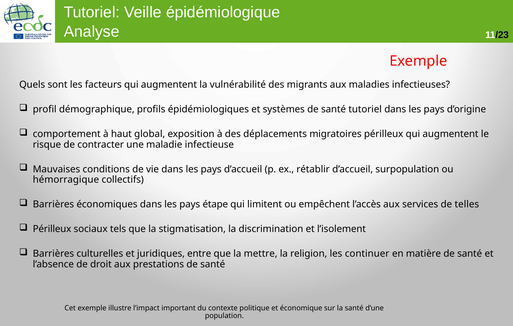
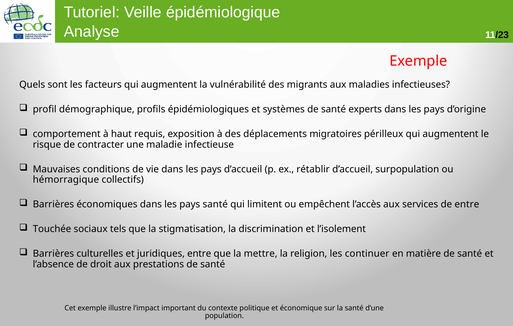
santé tutoriel: tutoriel -> experts
global: global -> requis
pays étape: étape -> santé
de telles: telles -> entre
Périlleux at (52, 229): Périlleux -> Touchée
